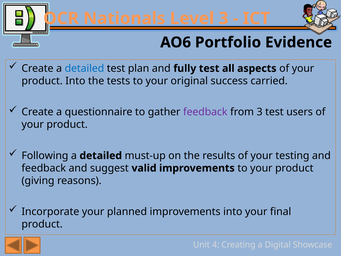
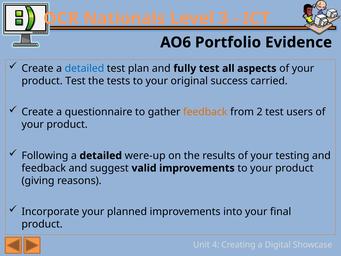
product Into: Into -> Test
feedback at (205, 112) colour: purple -> orange
from 3: 3 -> 2
must-up: must-up -> were-up
